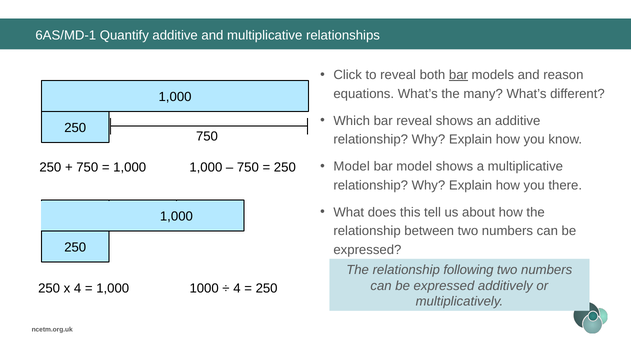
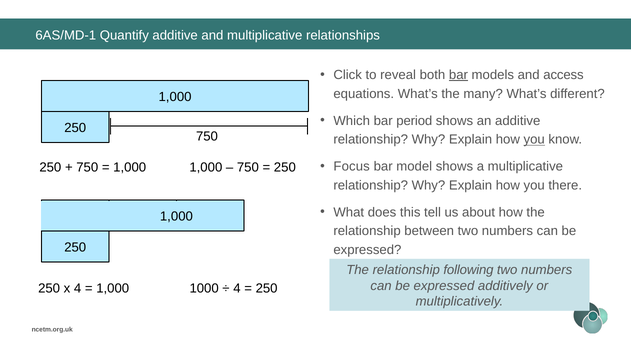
reason: reason -> access
bar reveal: reveal -> period
you at (534, 140) underline: none -> present
Model at (352, 166): Model -> Focus
